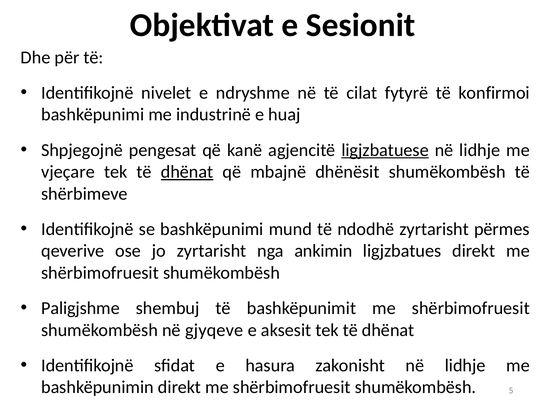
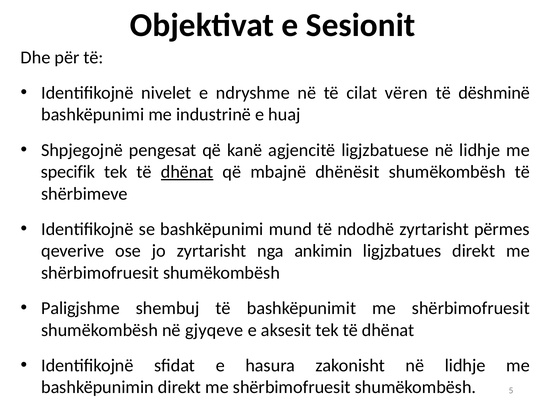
fytyrë: fytyrë -> vëren
konfirmoi: konfirmoi -> dëshminë
ligjzbatuese underline: present -> none
vjeçare: vjeçare -> specifik
